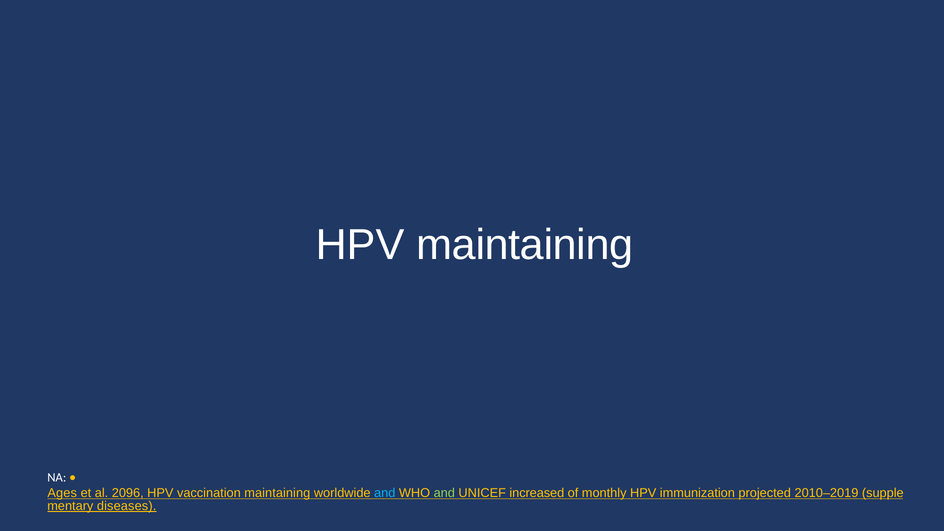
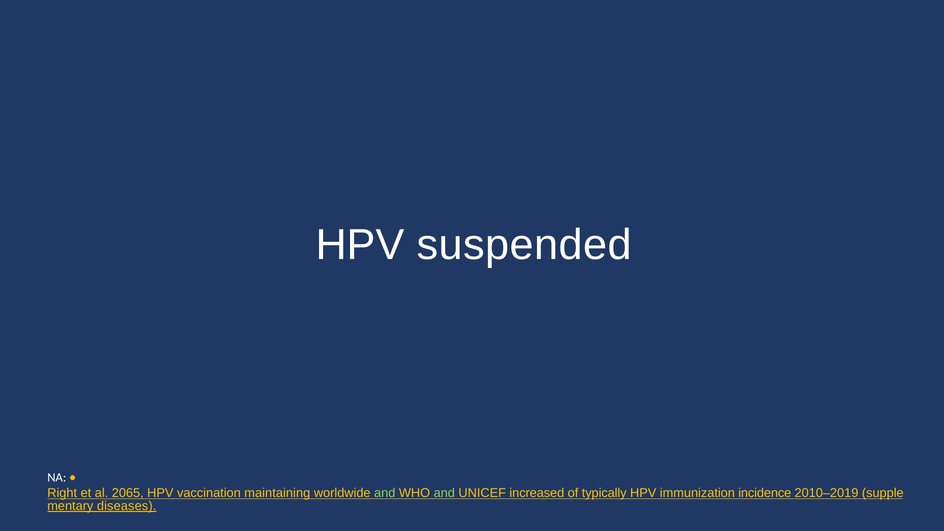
HPV maintaining: maintaining -> suspended
Ages: Ages -> Right
2096: 2096 -> 2065
and at (385, 493) colour: light blue -> light green
monthly: monthly -> typically
projected: projected -> incidence
